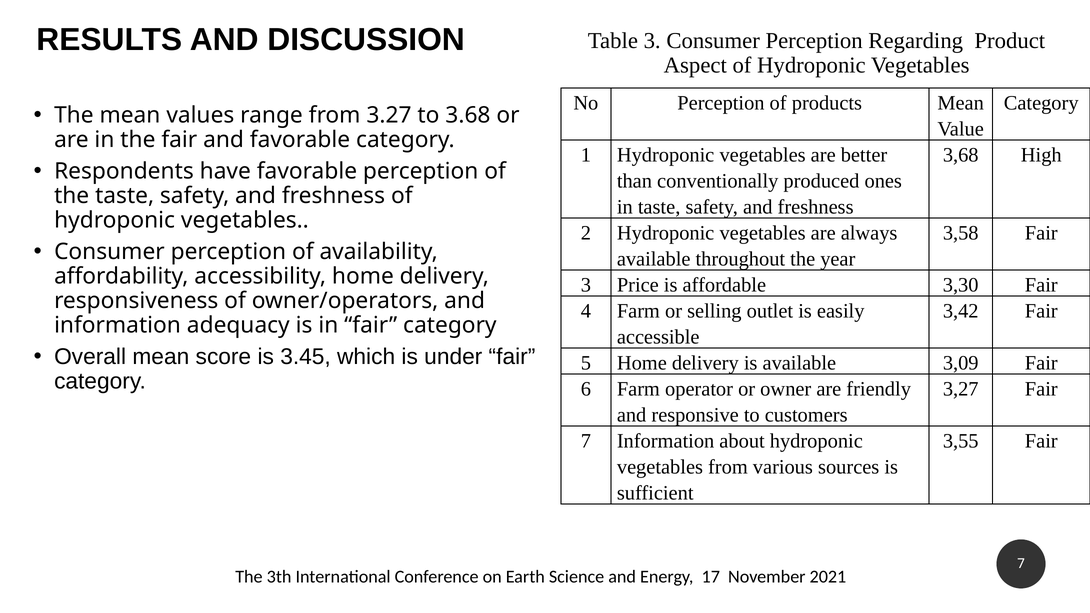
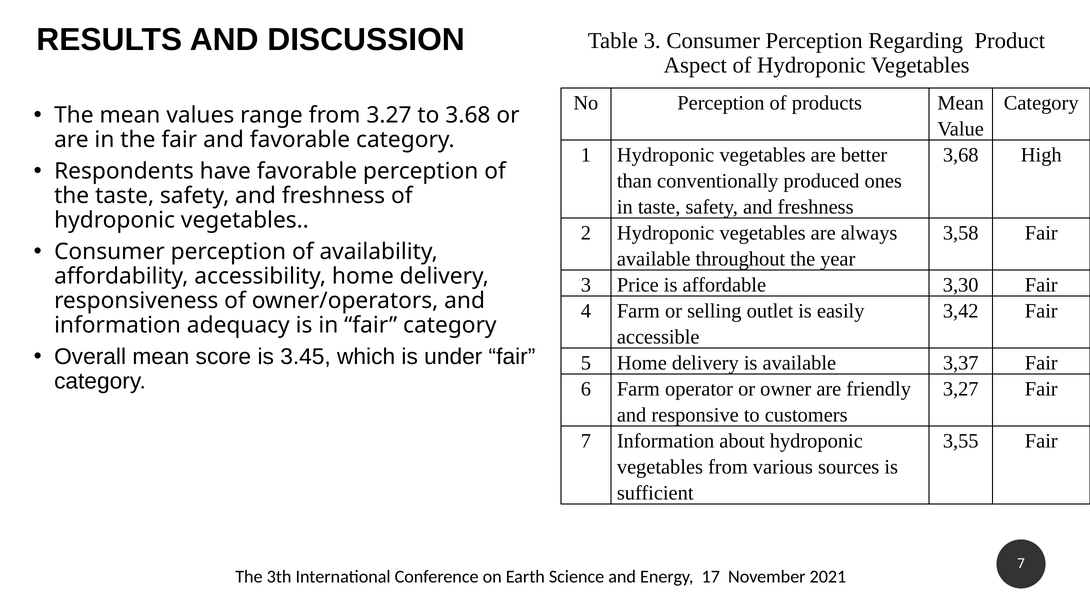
3,09: 3,09 -> 3,37
